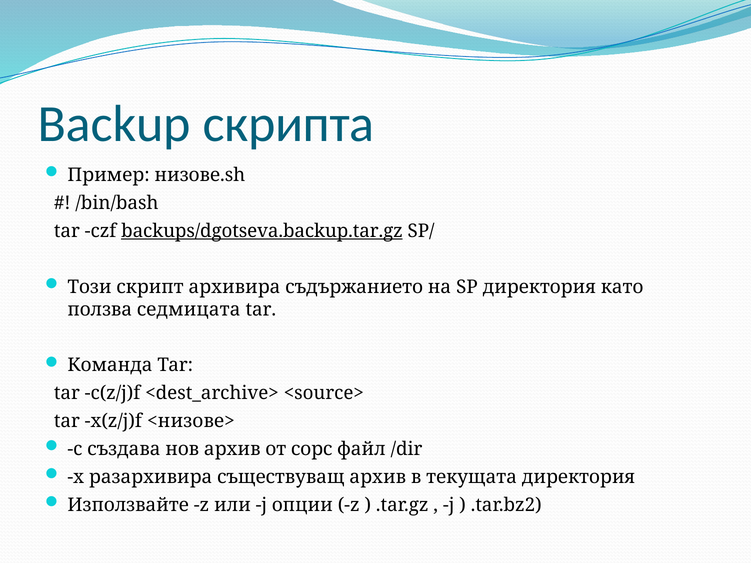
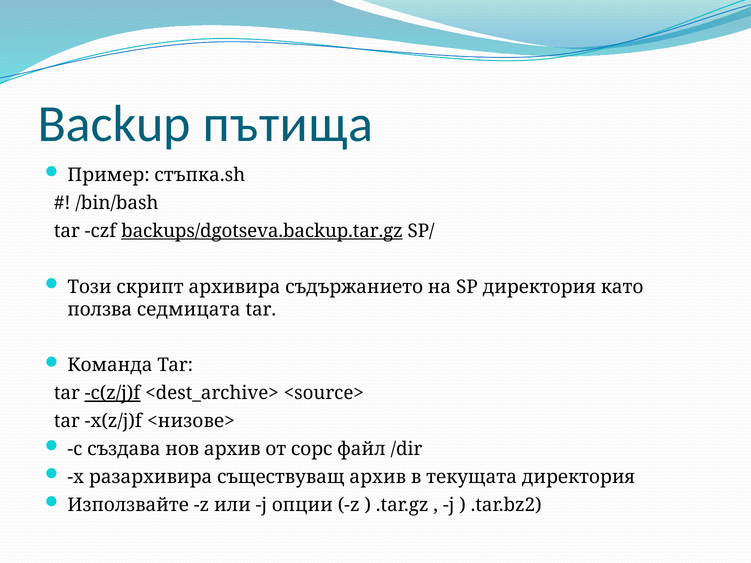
скрипта: скрипта -> пътища
низове.sh: низове.sh -> стъпка.sh
c(z/j)f underline: none -> present
